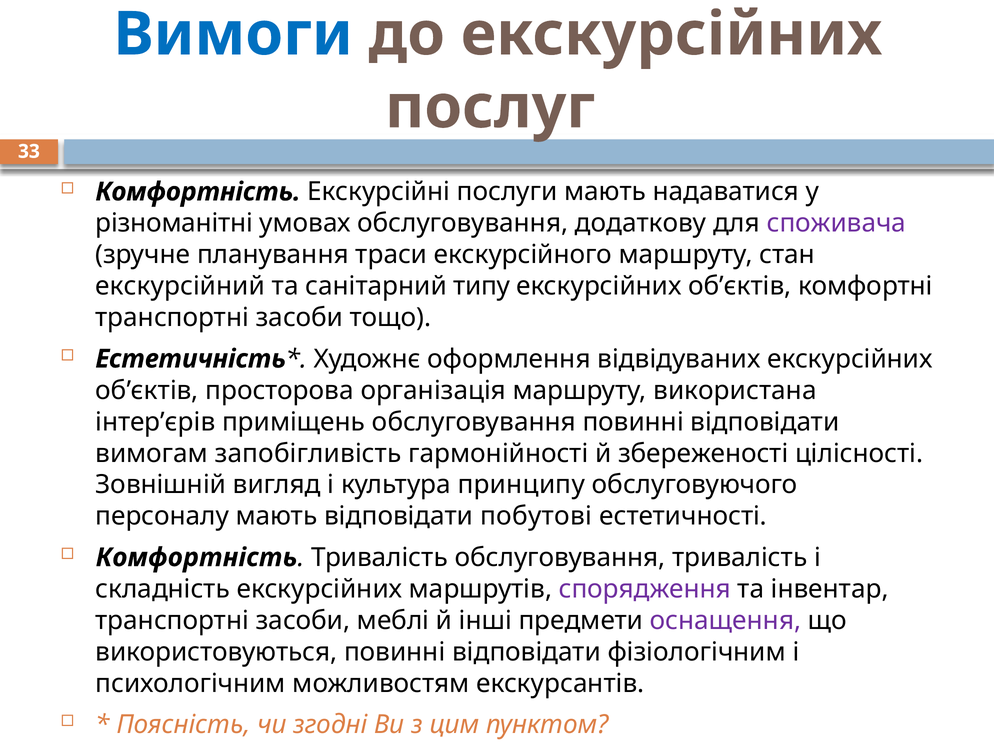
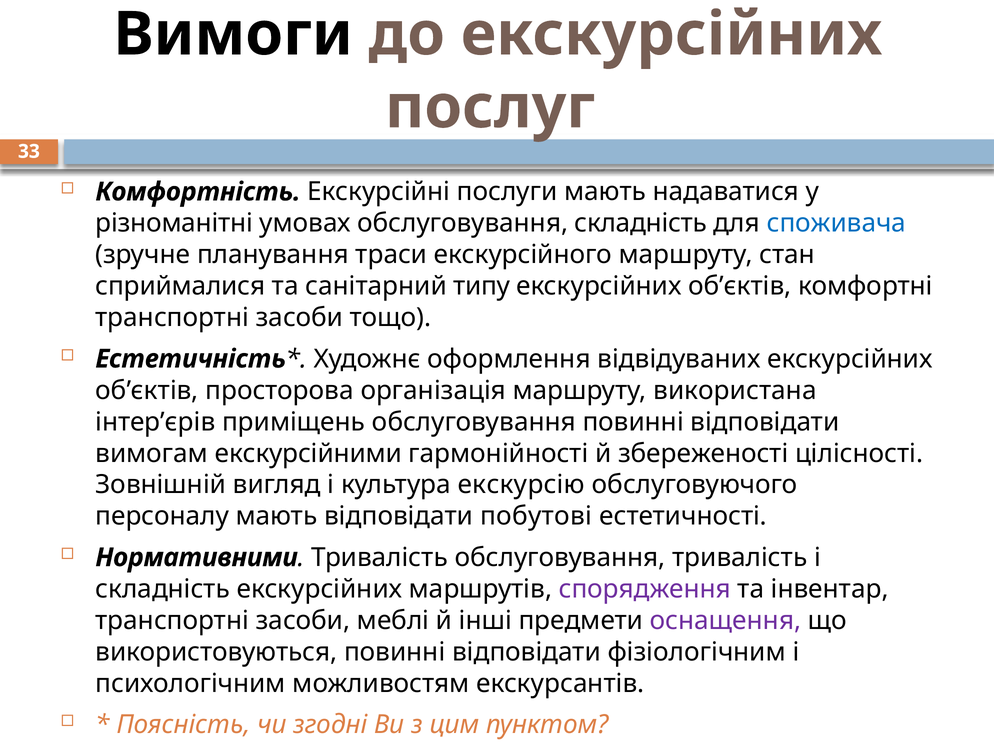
Вимоги colour: blue -> black
обслуговування додаткову: додаткову -> складність
споживача colour: purple -> blue
екскурсійний: екскурсійний -> сприймалися
запобігливість: запобігливість -> екскурсійними
принципу: принципу -> екскурсію
Комфортність at (196, 557): Комфортність -> Нормативними
